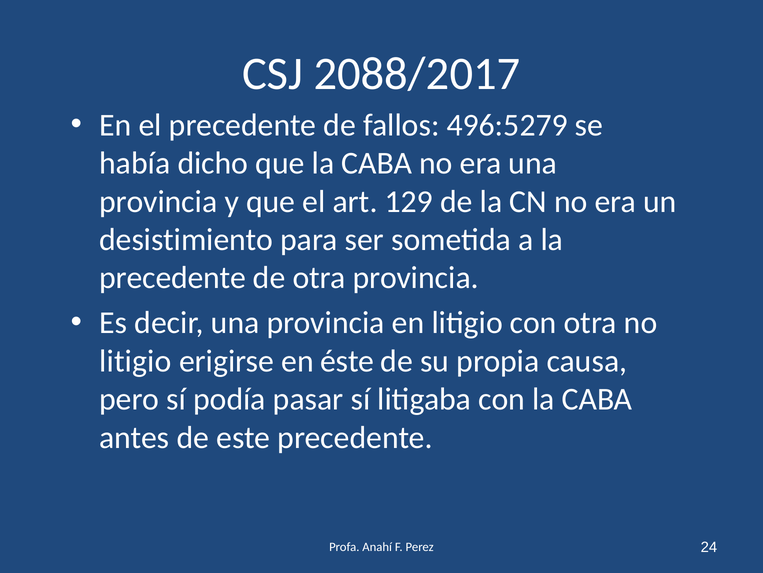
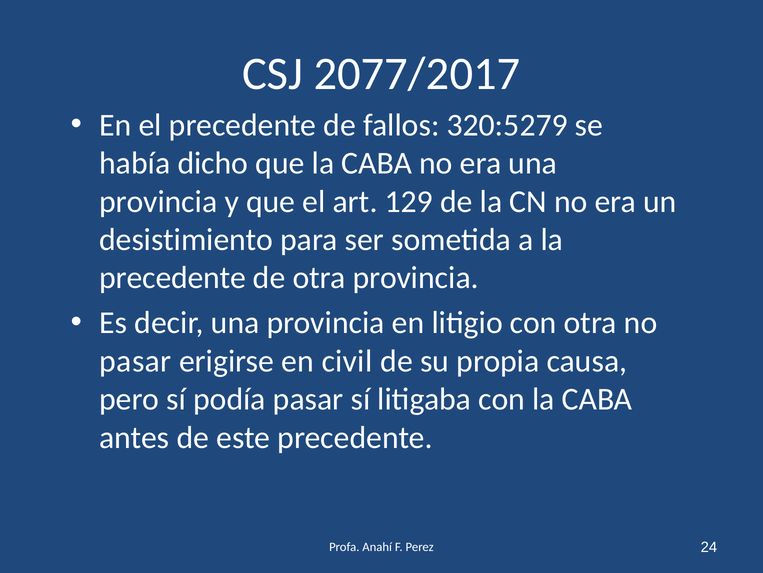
2088/2017: 2088/2017 -> 2077/2017
496:5279: 496:5279 -> 320:5279
litigio at (135, 361): litigio -> pasar
éste: éste -> civil
